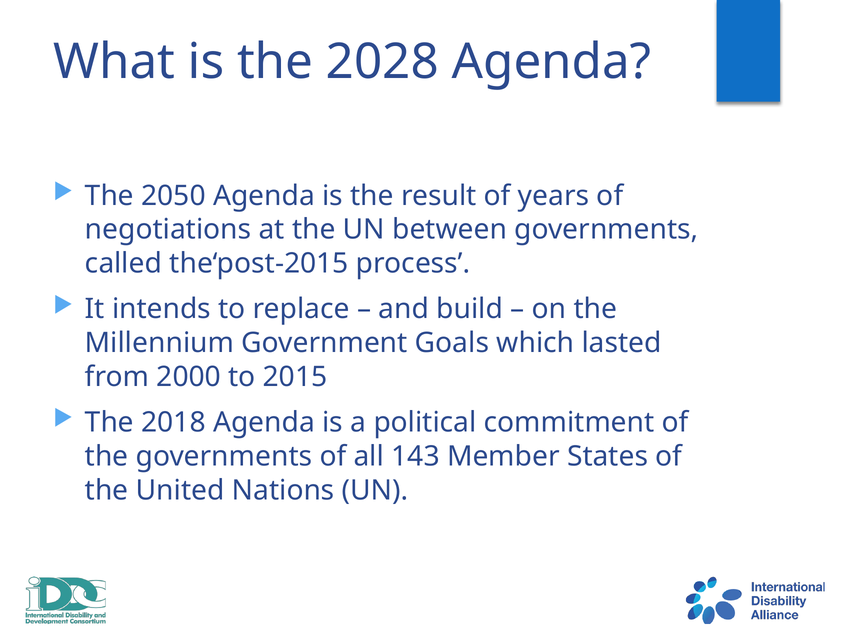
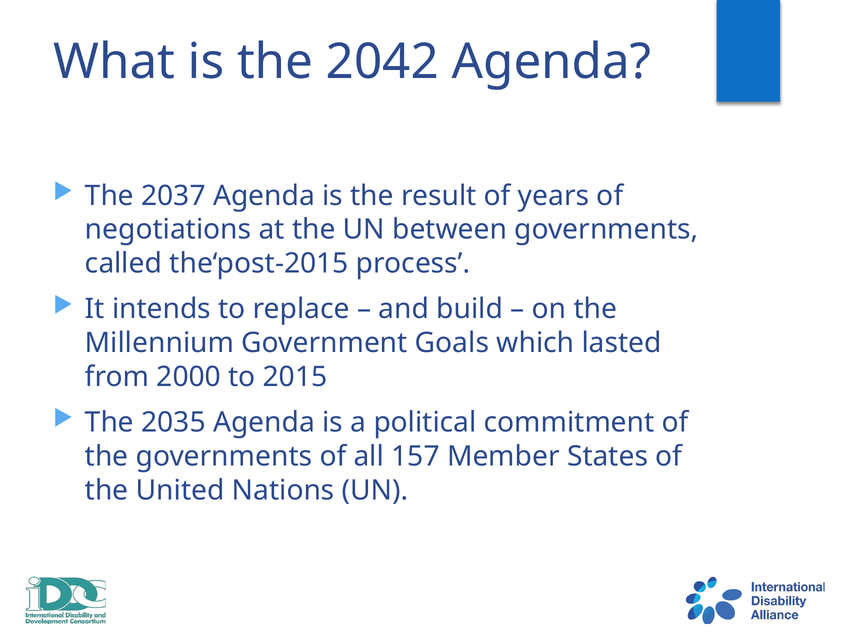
2028: 2028 -> 2042
2050: 2050 -> 2037
2018: 2018 -> 2035
143: 143 -> 157
